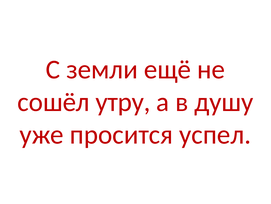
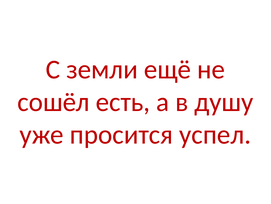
утру: утру -> есть
